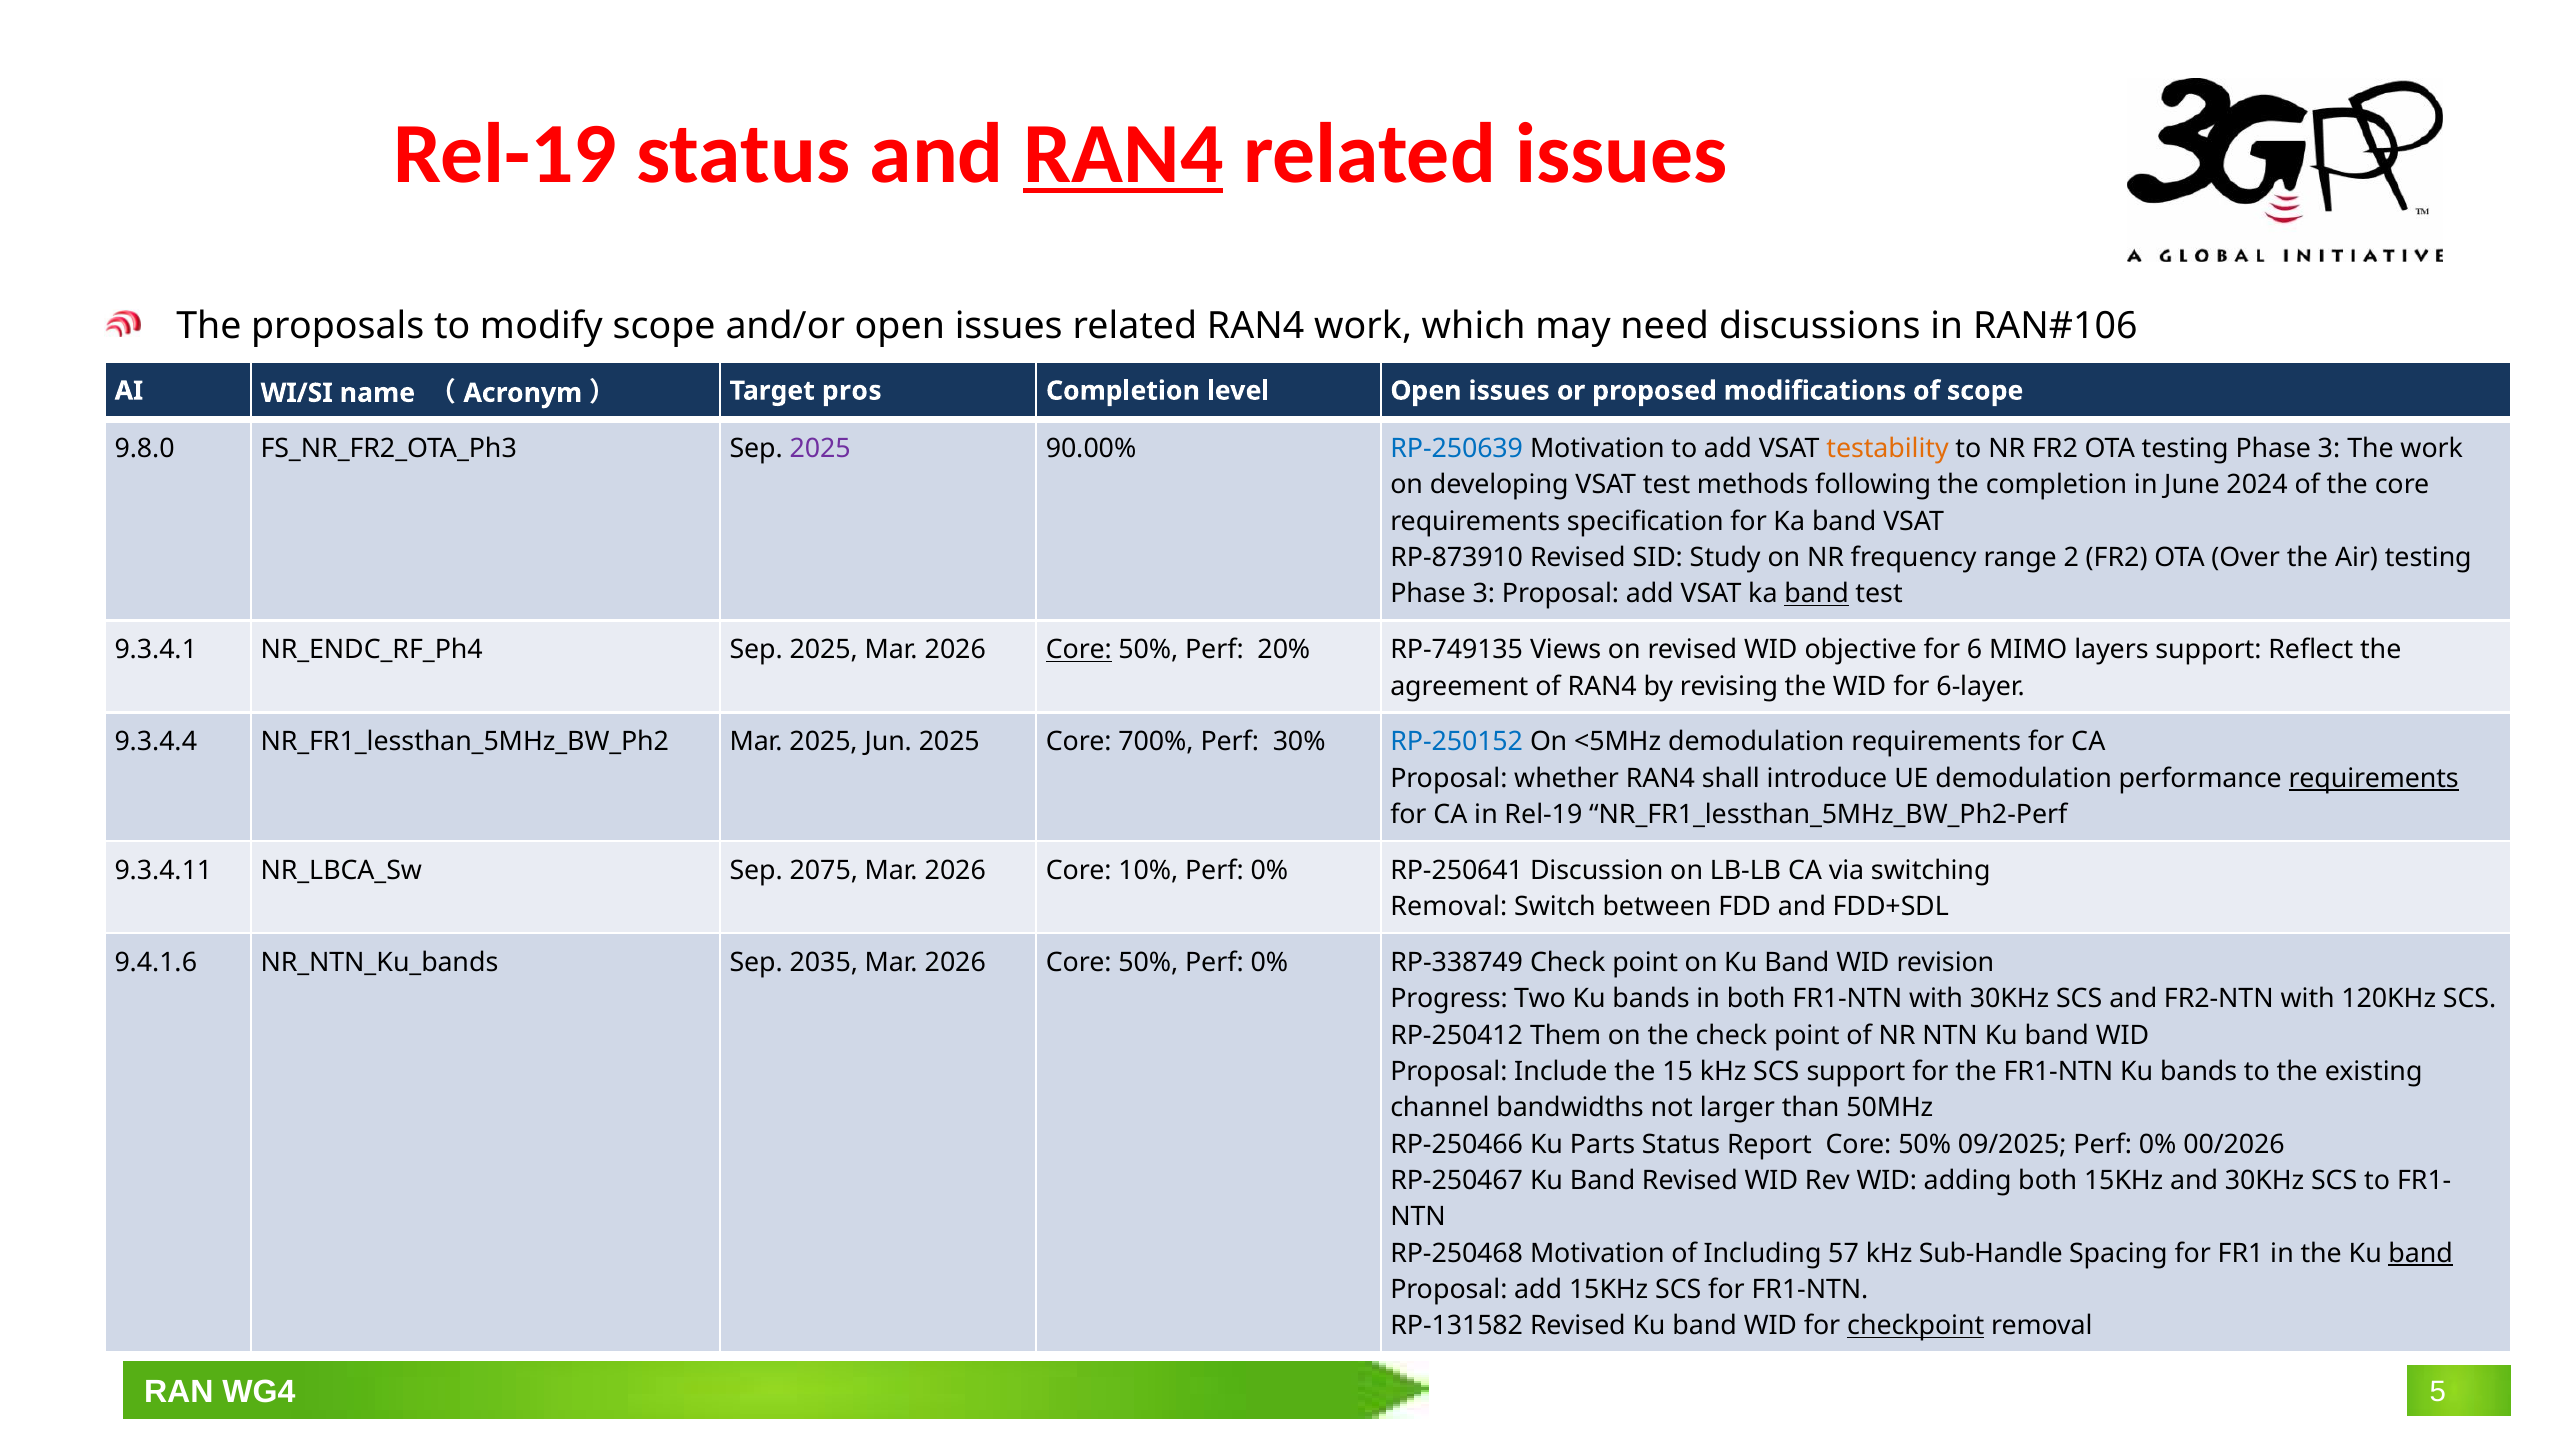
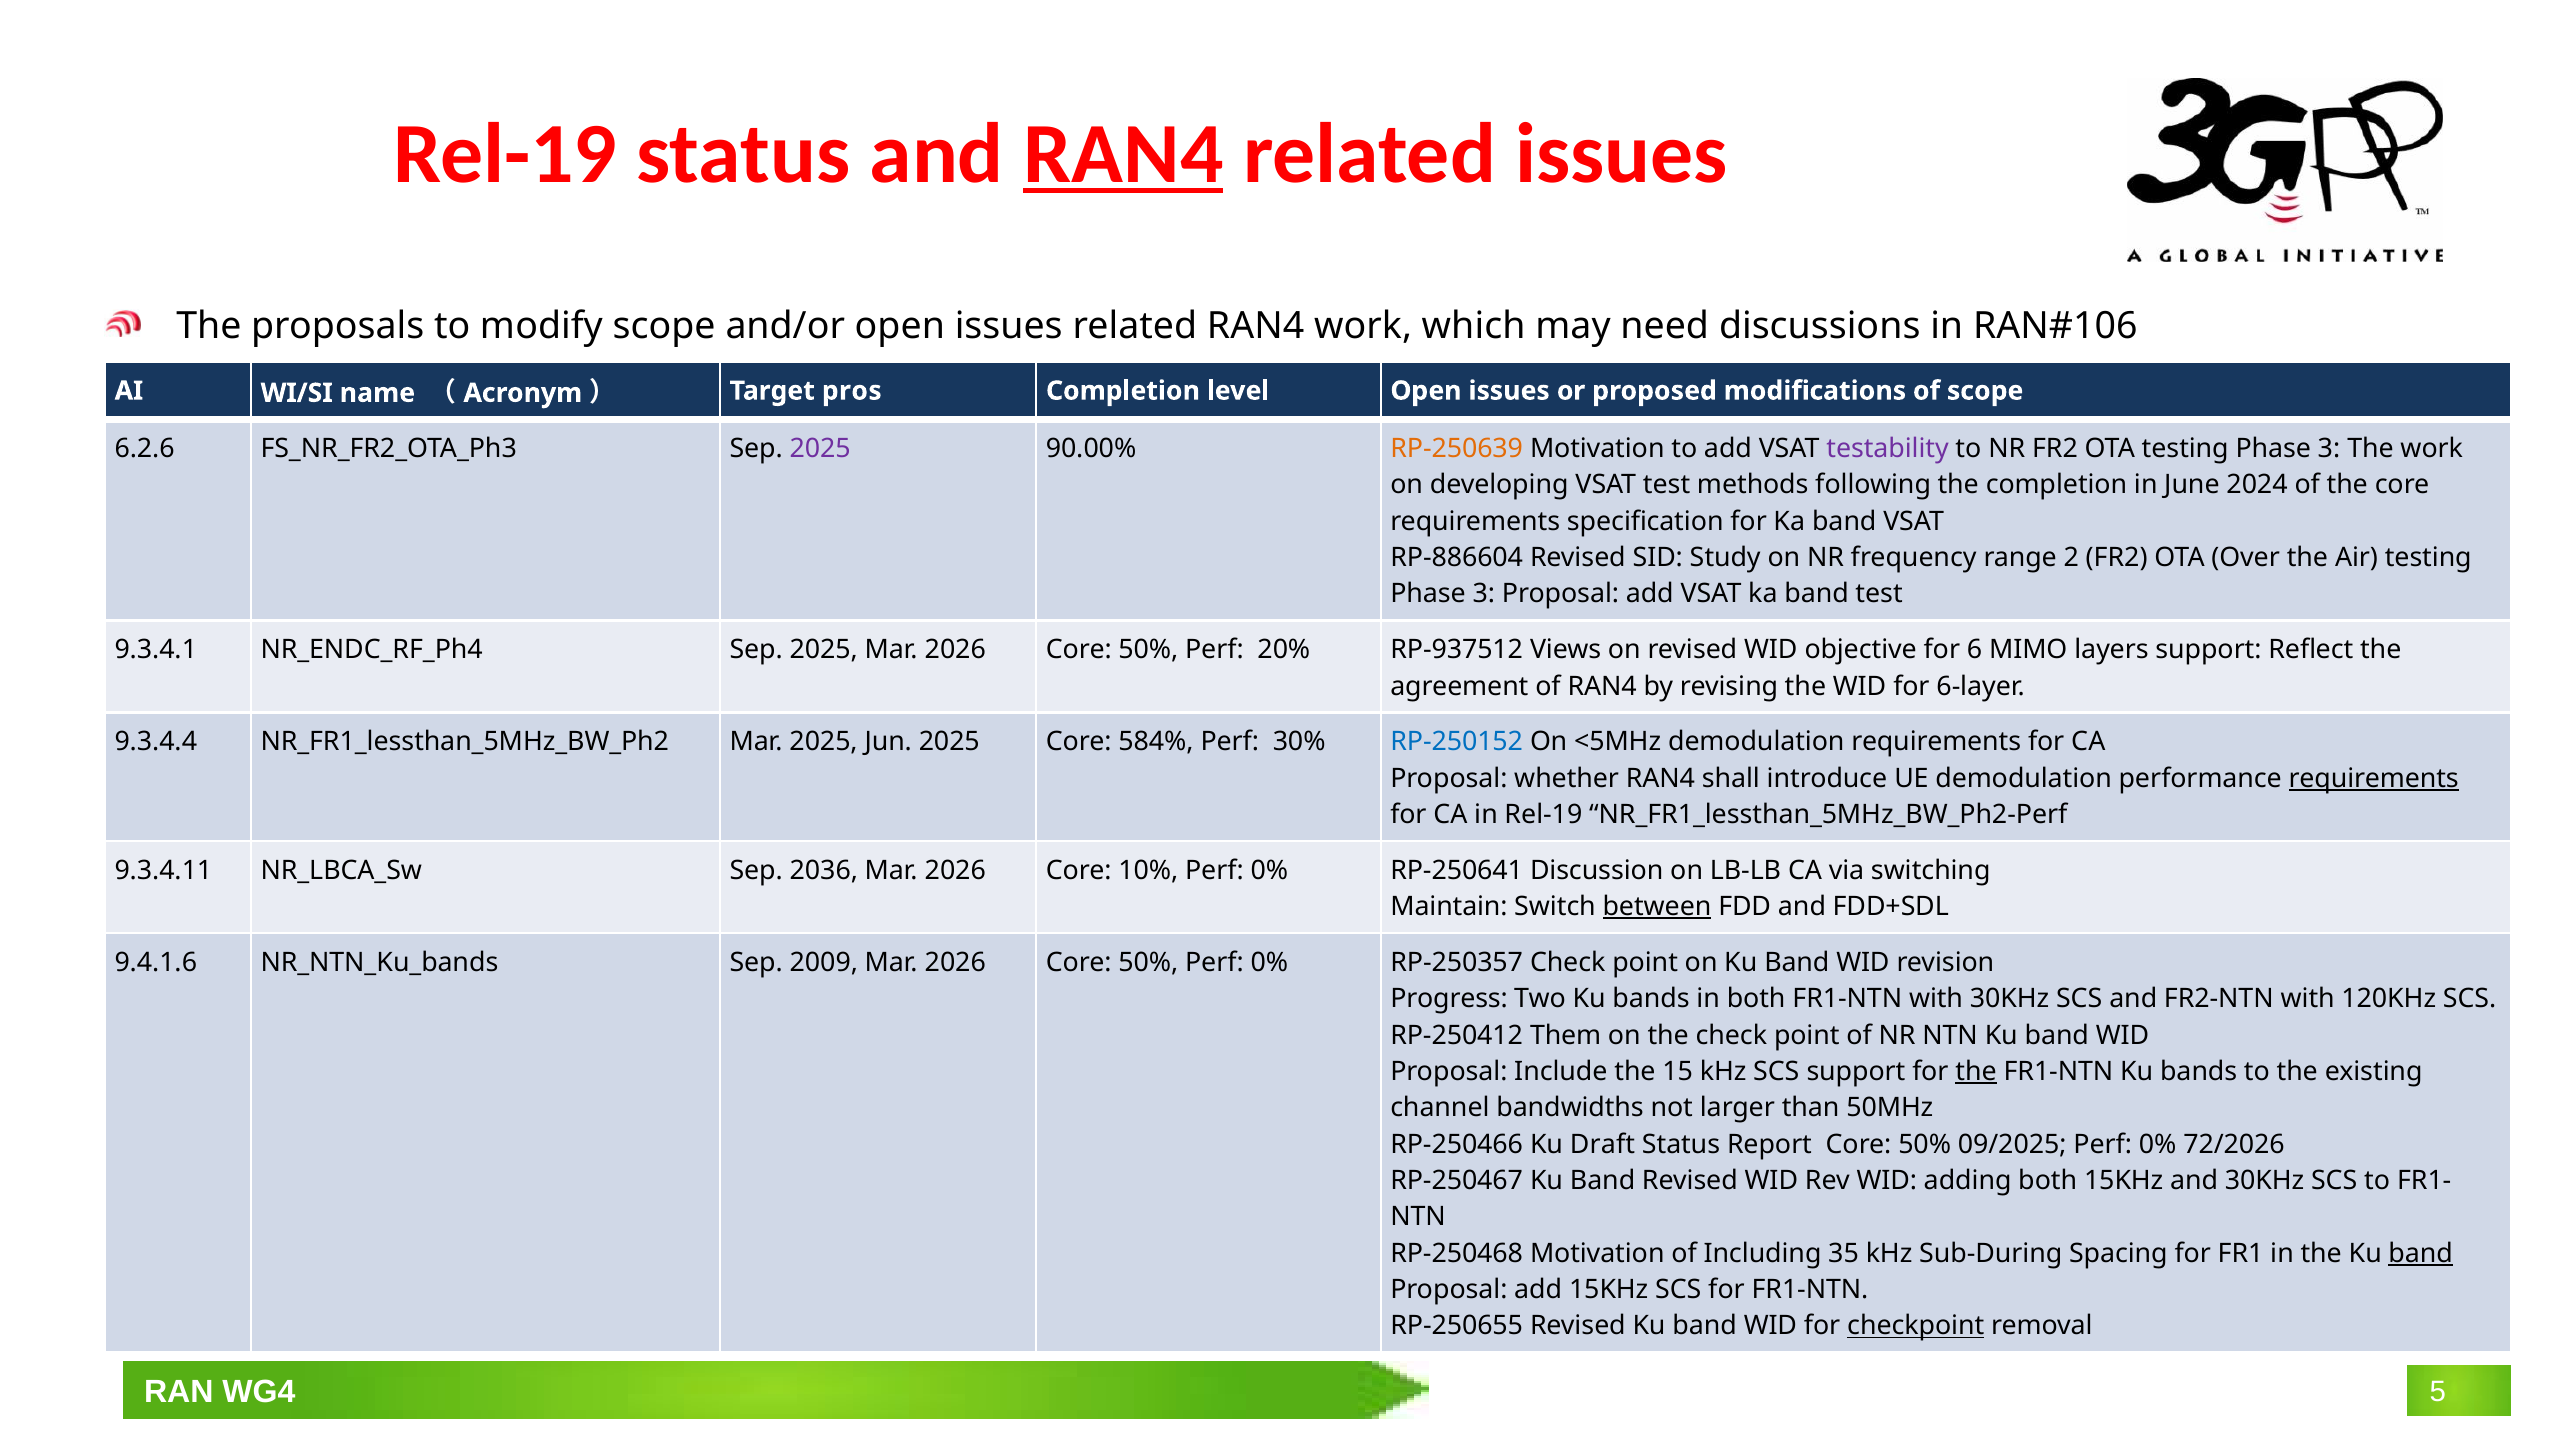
9.8.0: 9.8.0 -> 6.2.6
RP-250639 colour: blue -> orange
testability colour: orange -> purple
RP-873910: RP-873910 -> RP-886604
band at (1817, 594) underline: present -> none
Core at (1079, 650) underline: present -> none
RP-749135: RP-749135 -> RP-937512
700%: 700% -> 584%
2075: 2075 -> 2036
Removal at (1449, 907): Removal -> Maintain
between underline: none -> present
Sep 2035: 2035 -> 2009
RP-338749: RP-338749 -> RP-250357
the at (1976, 1072) underline: none -> present
Parts: Parts -> Draft
00/2026: 00/2026 -> 72/2026
57: 57 -> 35
Sub-Handle: Sub-Handle -> Sub-During
RP-131582: RP-131582 -> RP-250655
